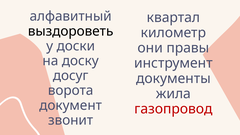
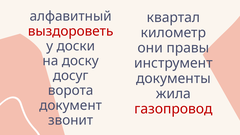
выздороветь colour: black -> red
